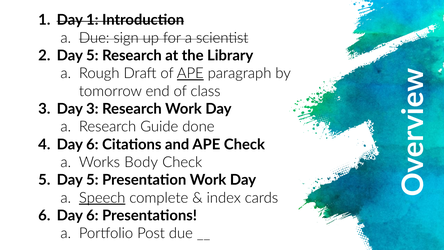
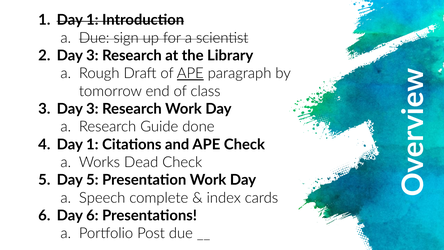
2 Day 5: 5 -> 3
4 Day 6: 6 -> 1
Body: Body -> Dead
Speech underline: present -> none
